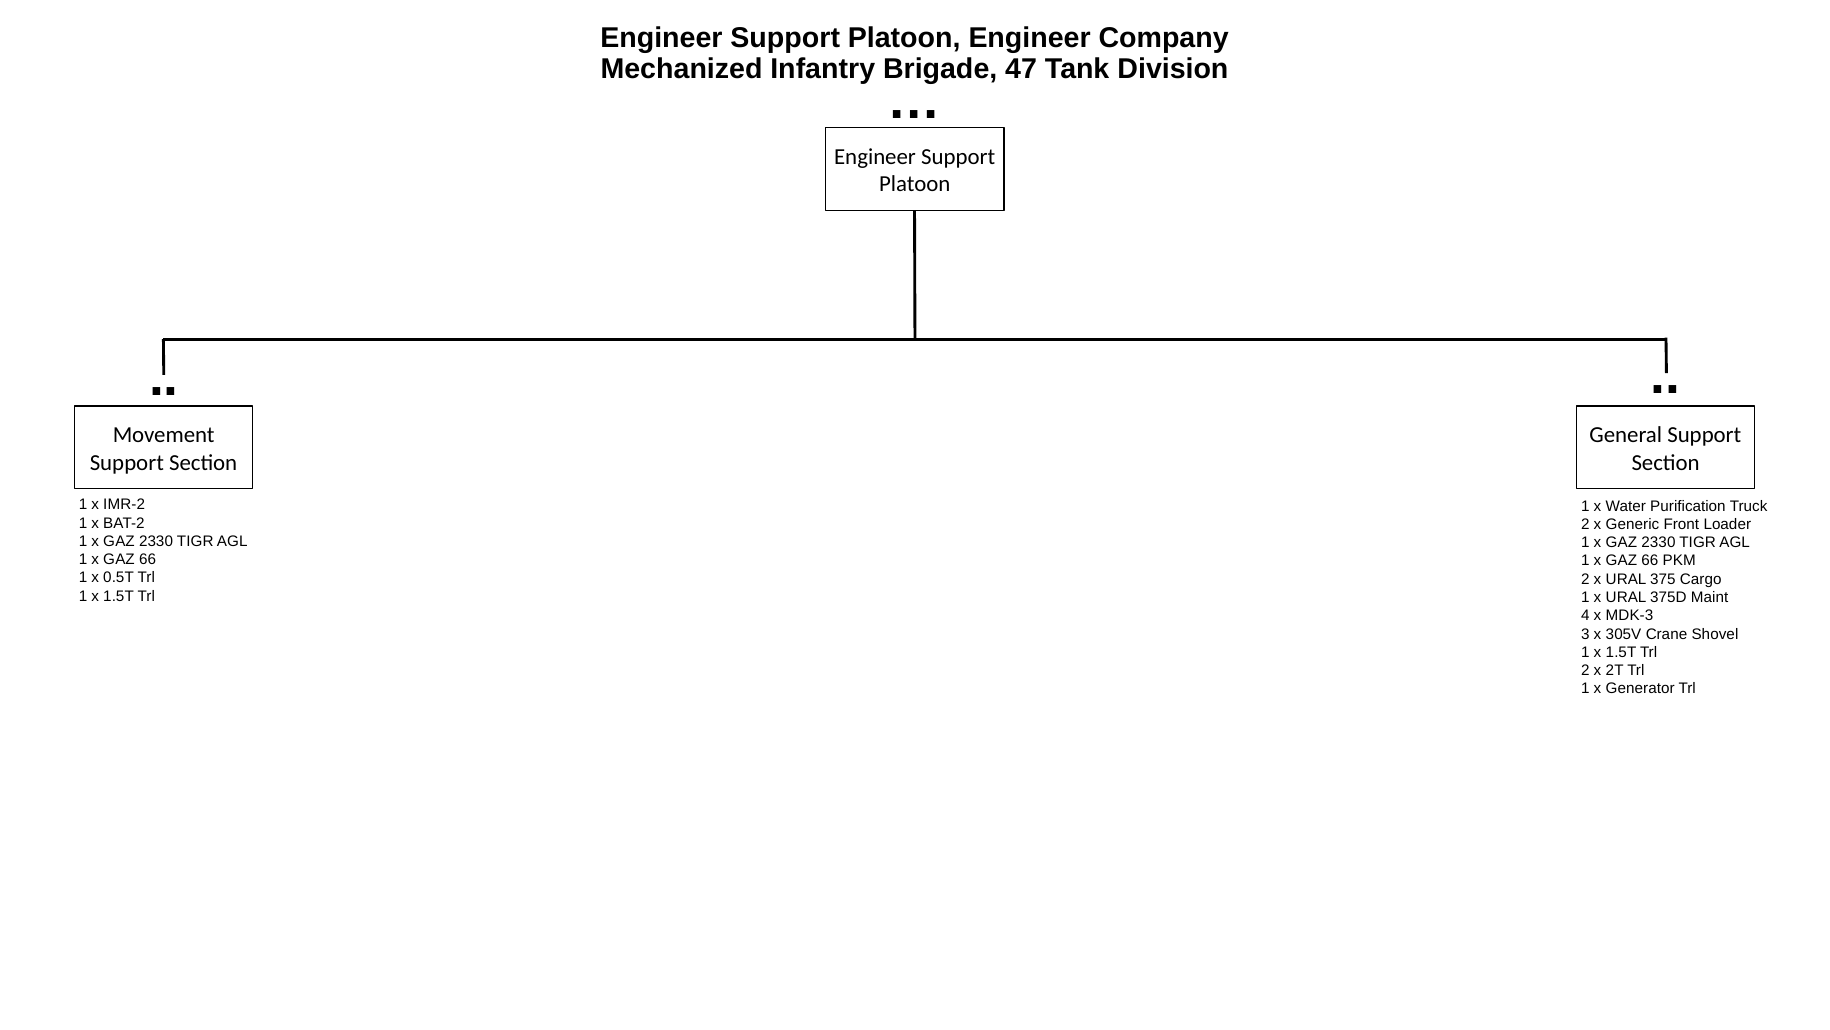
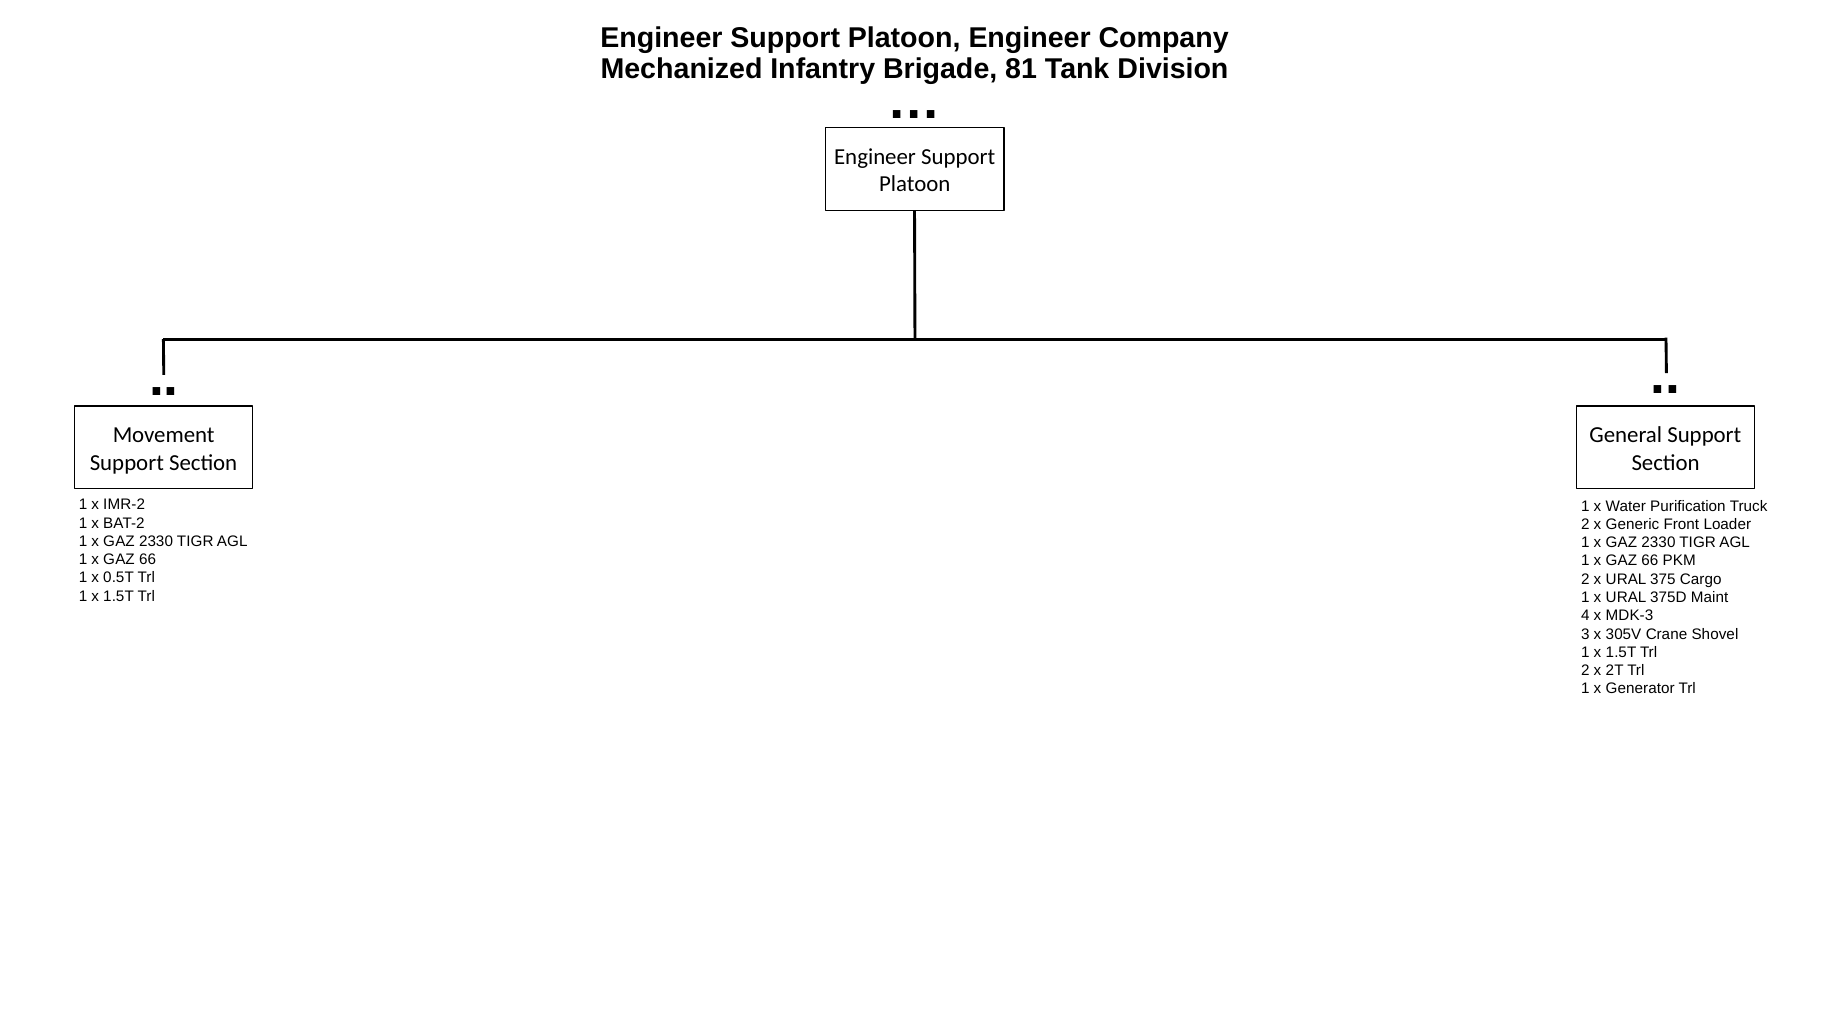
47: 47 -> 81
